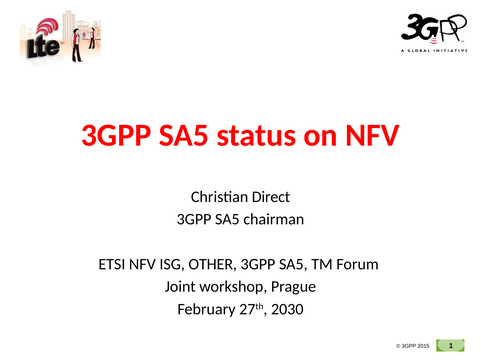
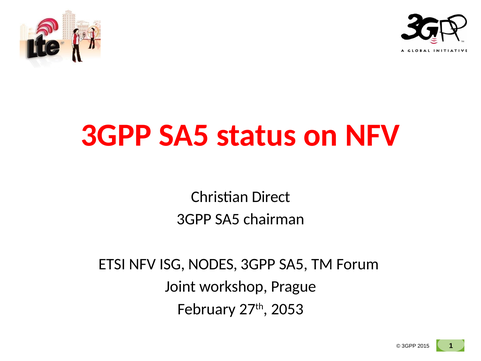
OTHER: OTHER -> NODES
2030: 2030 -> 2053
